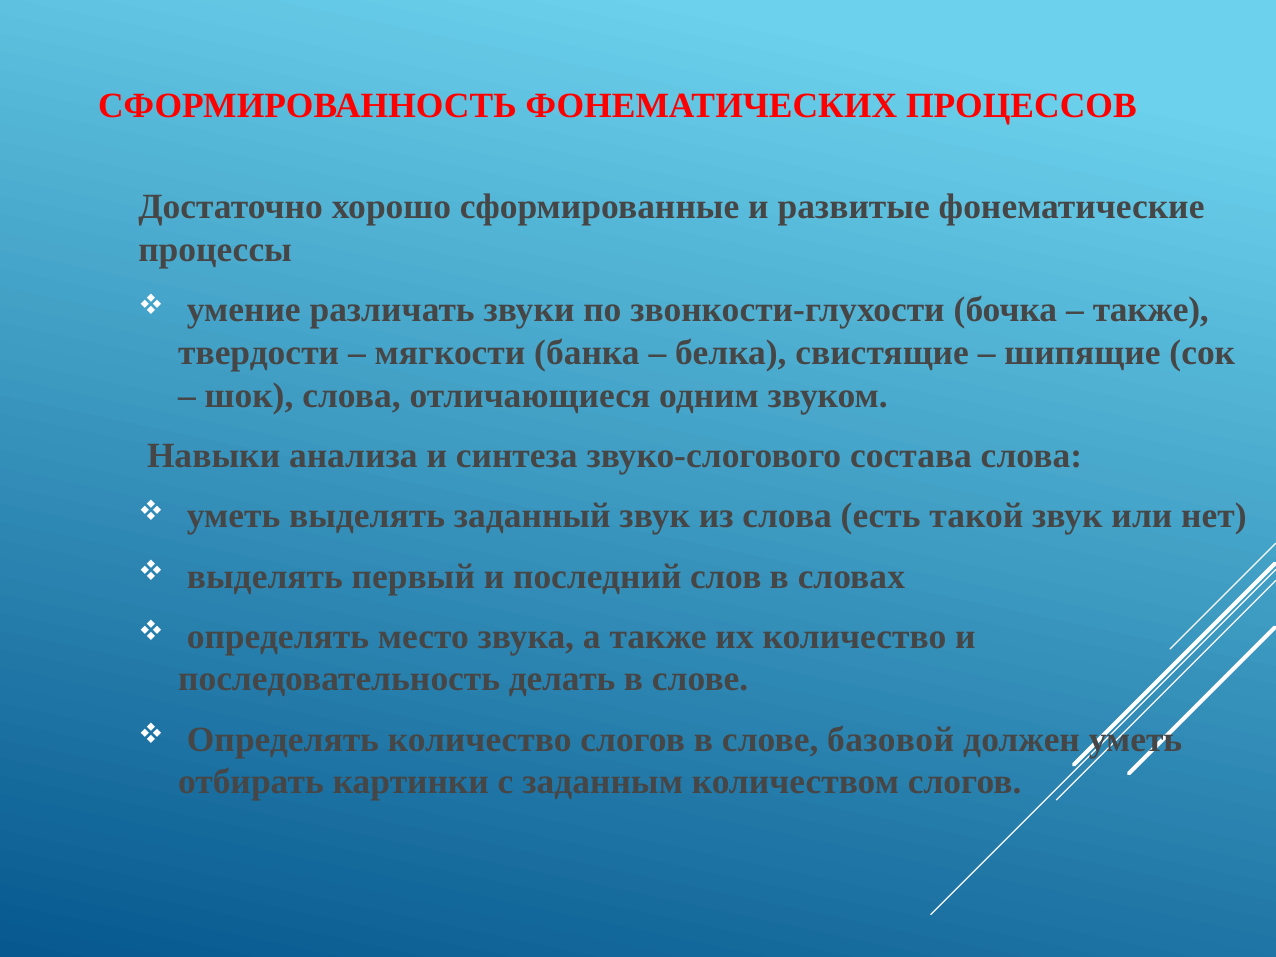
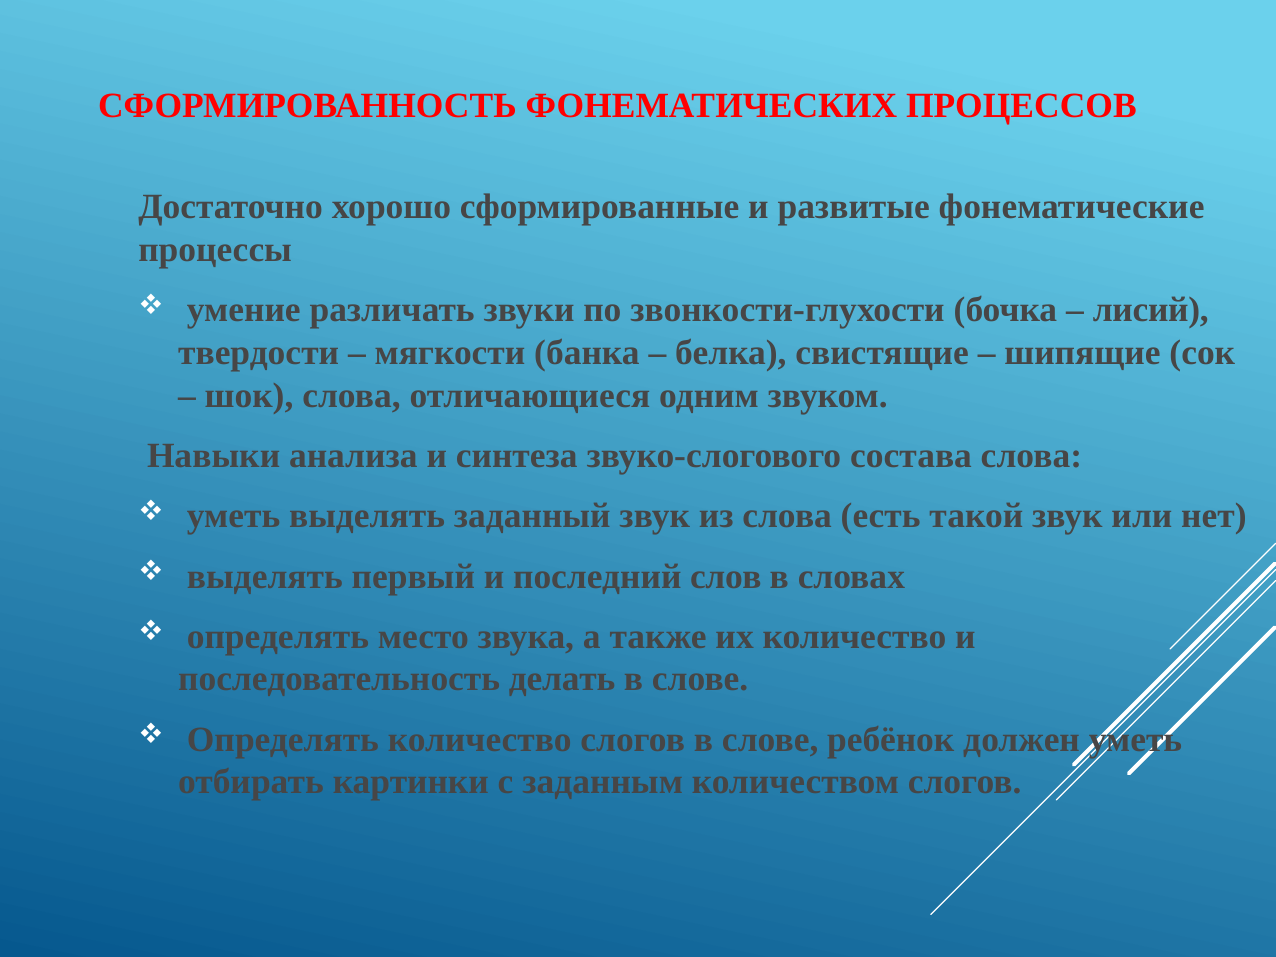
также at (1151, 310): также -> лисий
базовой: базовой -> ребёнок
